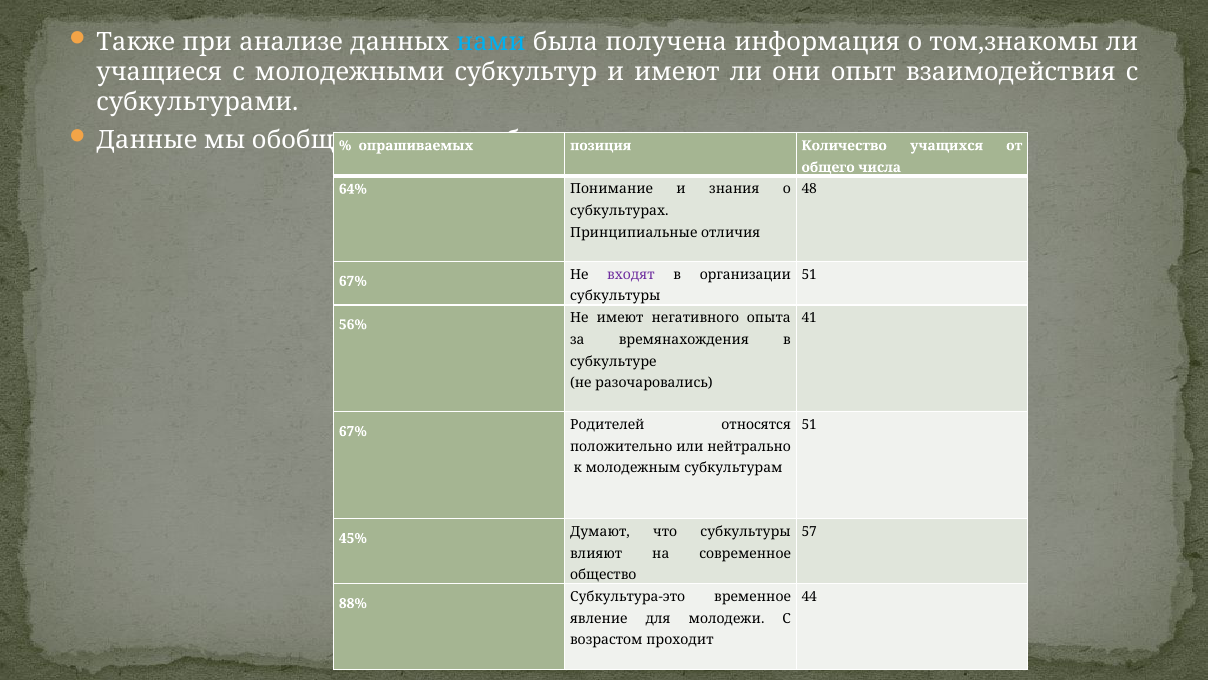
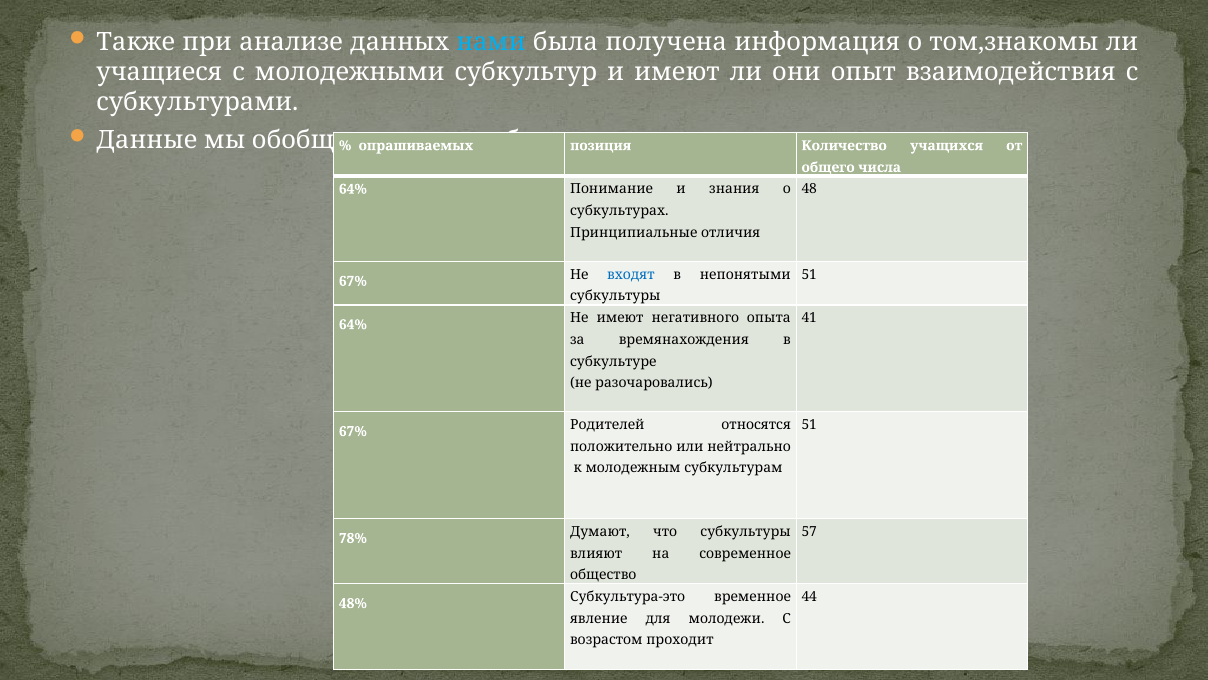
входят colour: purple -> blue
организации: организации -> непонятыми
56% at (353, 324): 56% -> 64%
45%: 45% -> 78%
88%: 88% -> 48%
